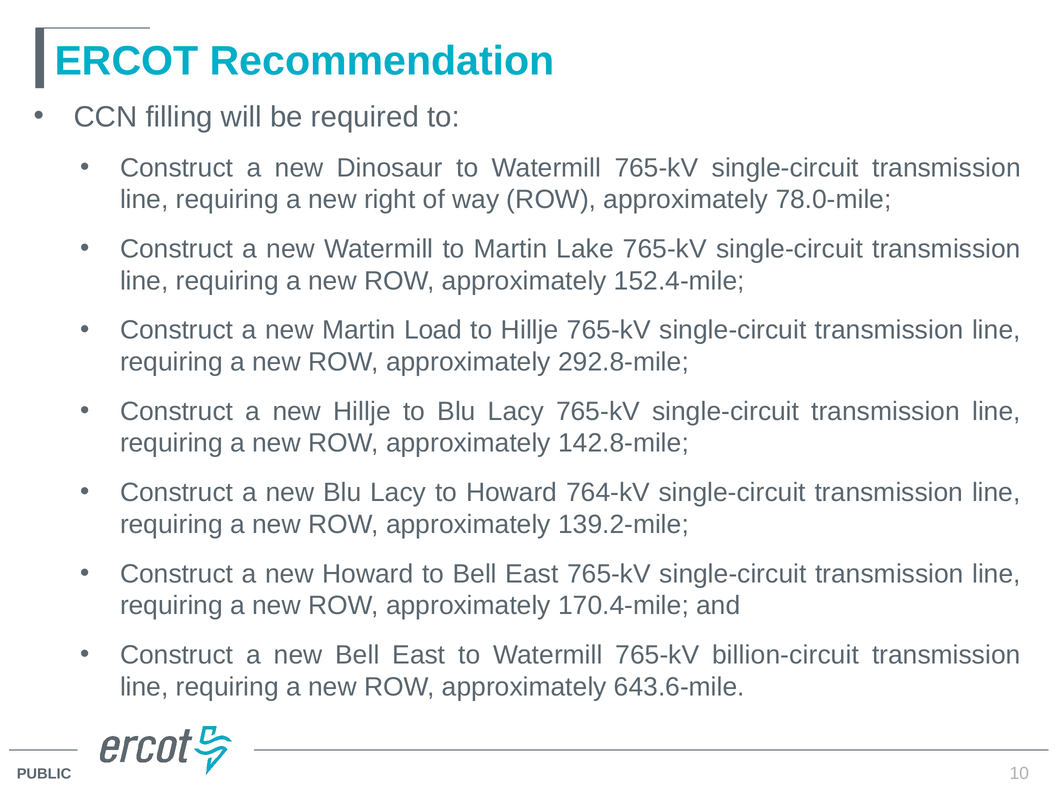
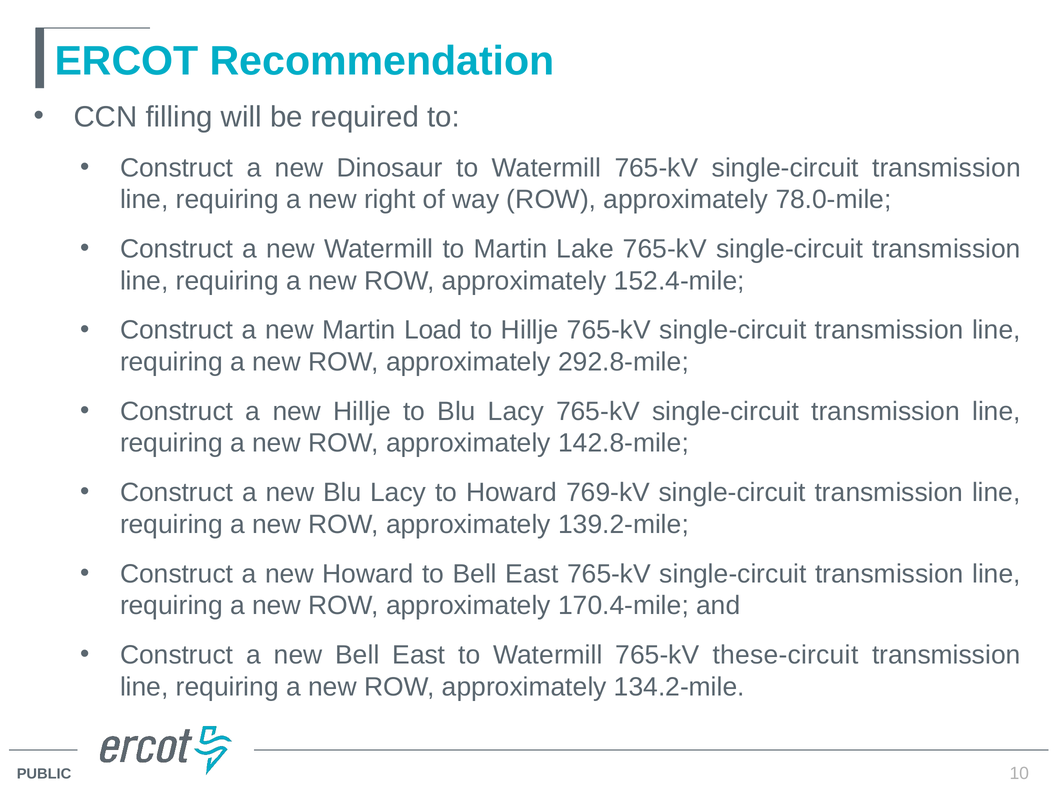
764-kV: 764-kV -> 769-kV
billion-circuit: billion-circuit -> these-circuit
643.6-mile: 643.6-mile -> 134.2-mile
